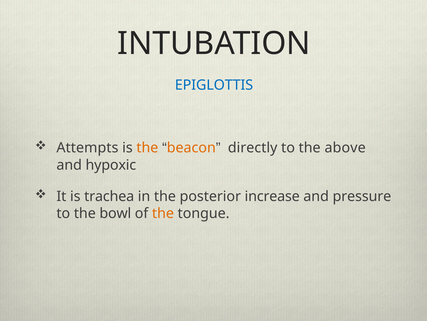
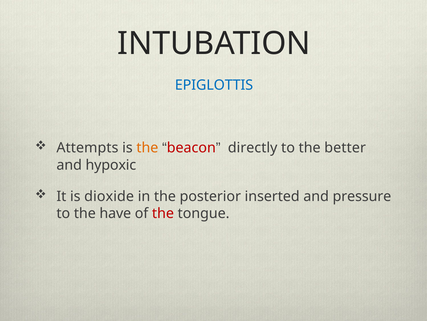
beacon colour: orange -> red
above: above -> better
trachea: trachea -> dioxide
increase: increase -> inserted
bowl: bowl -> have
the at (163, 213) colour: orange -> red
